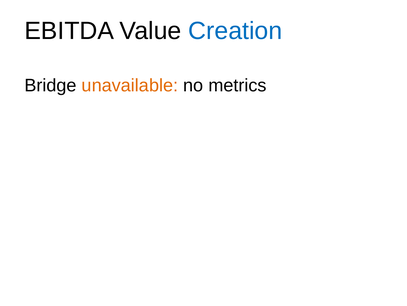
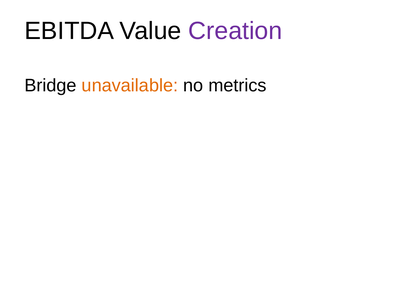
Creation colour: blue -> purple
